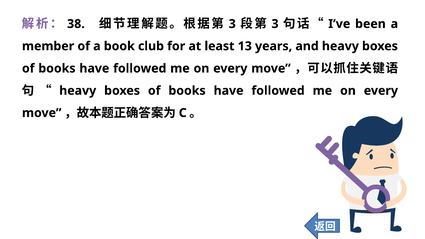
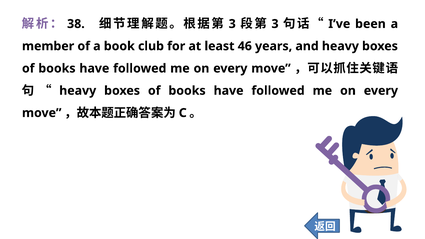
13: 13 -> 46
